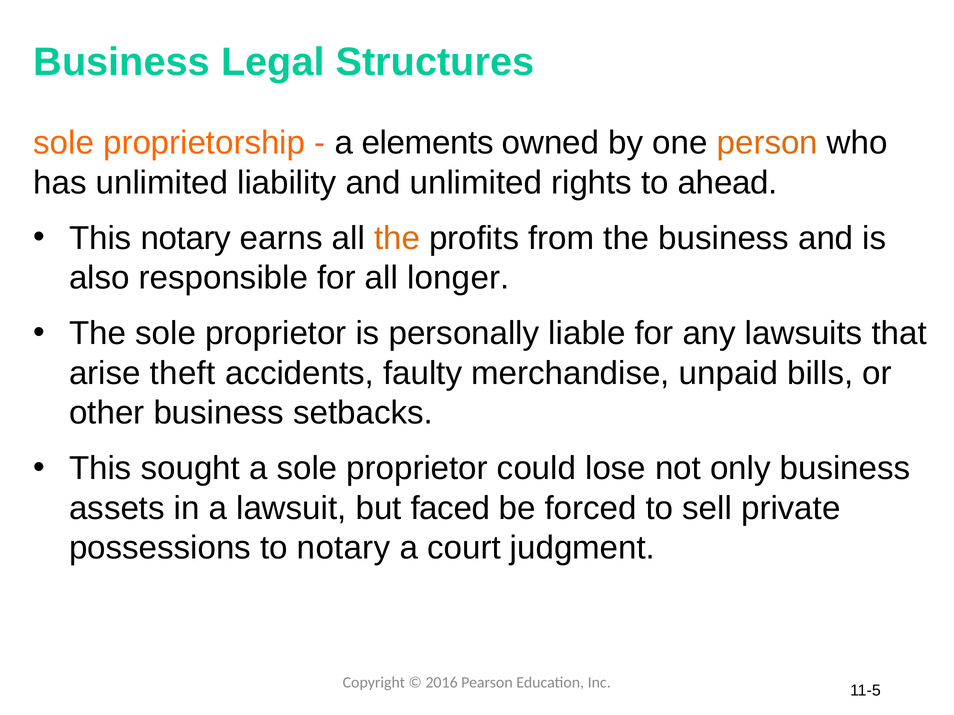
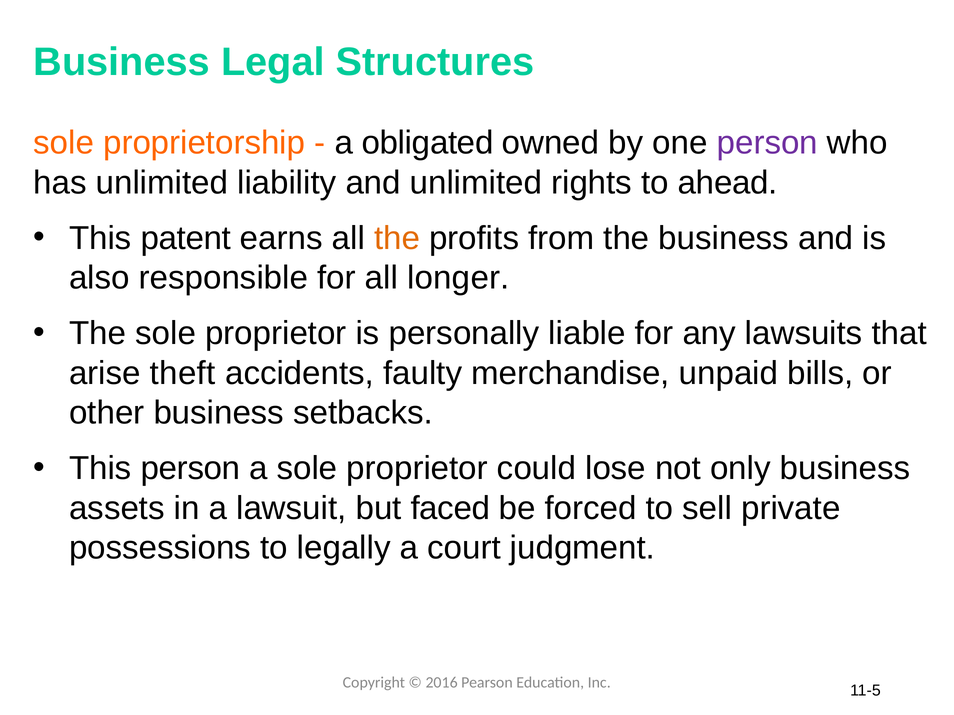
elements: elements -> obligated
person at (767, 143) colour: orange -> purple
This notary: notary -> patent
This sought: sought -> person
to notary: notary -> legally
